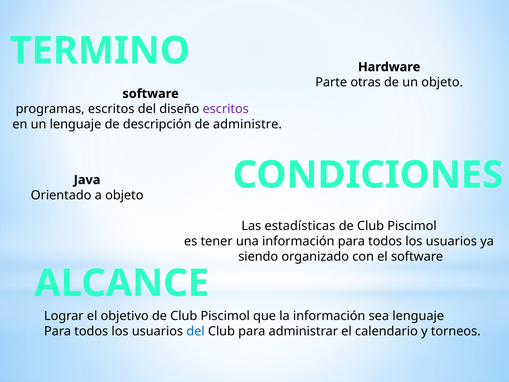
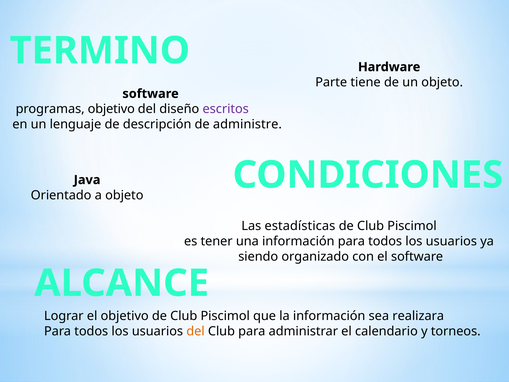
otras: otras -> tiene
programas escritos: escritos -> objetivo
sea lenguaje: lenguaje -> realizara
del at (196, 331) colour: blue -> orange
